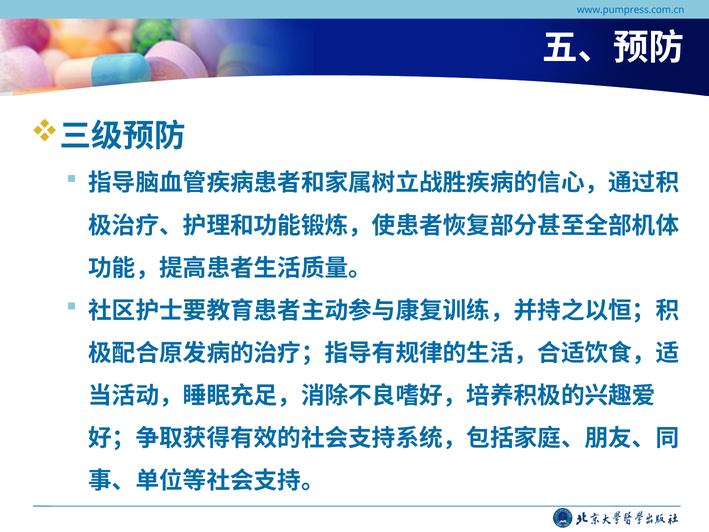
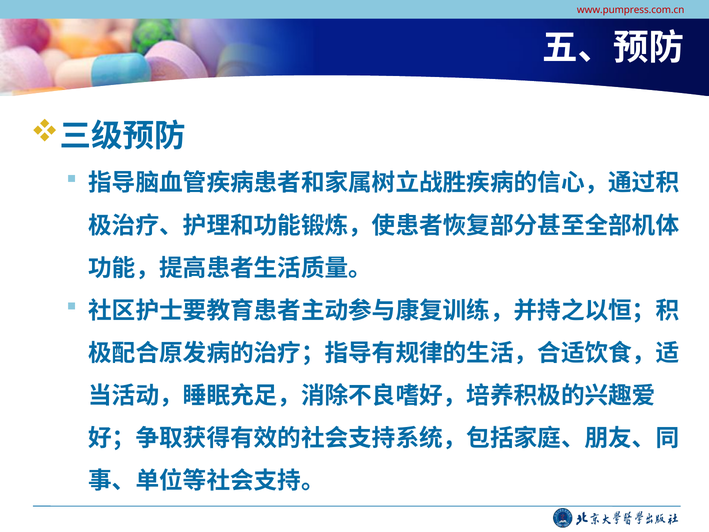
www.pumpress.com.cn colour: blue -> red
